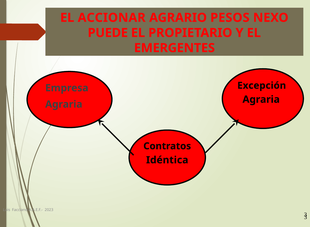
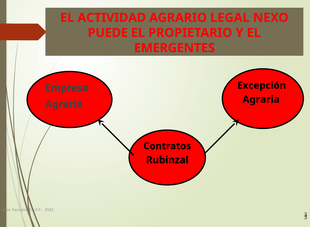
ACCIONAR: ACCIONAR -> ACTIVIDAD
PESOS: PESOS -> LEGAL
Idéntica: Idéntica -> Rubinzal
